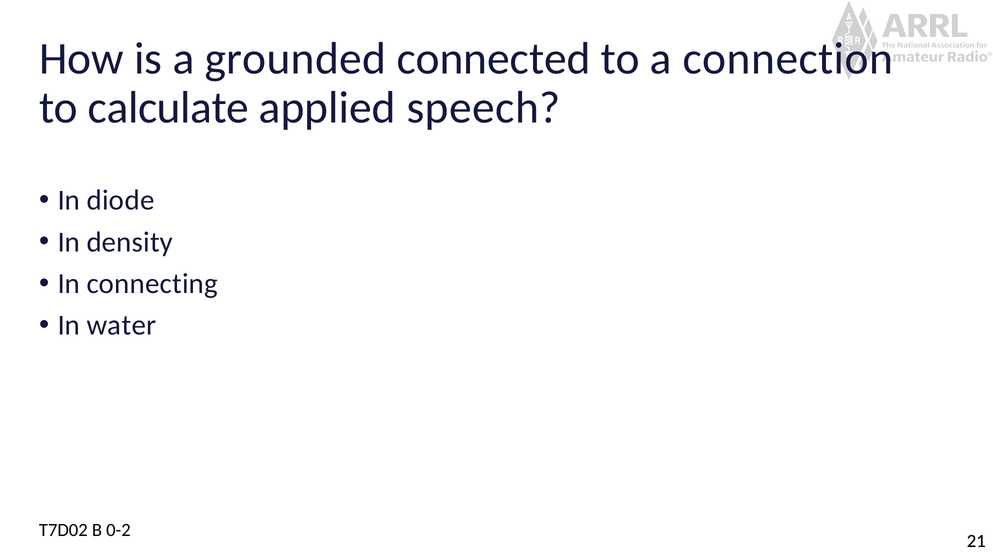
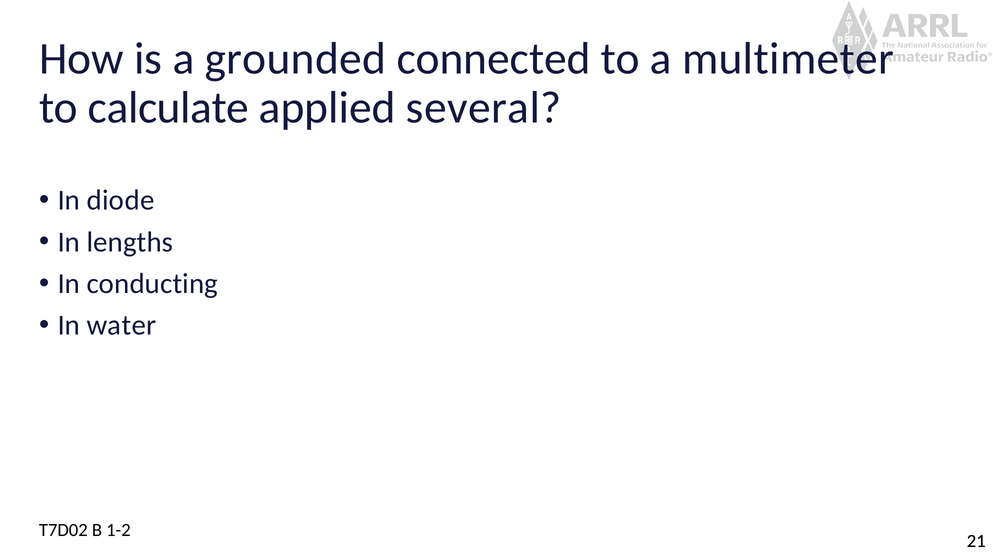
connection: connection -> multimeter
speech: speech -> several
density: density -> lengths
connecting: connecting -> conducting
0-2: 0-2 -> 1-2
